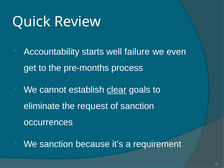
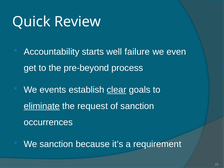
pre-months: pre-months -> pre-beyond
cannot: cannot -> events
eliminate underline: none -> present
